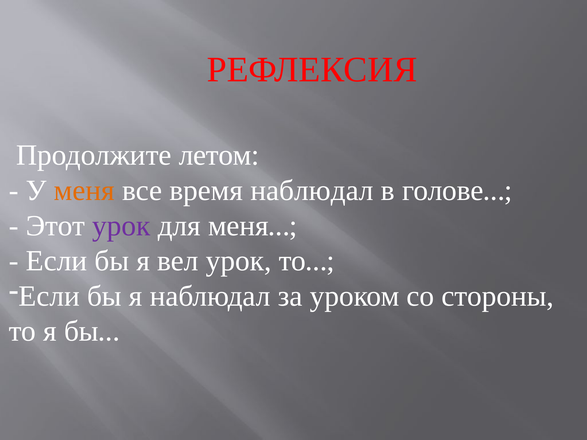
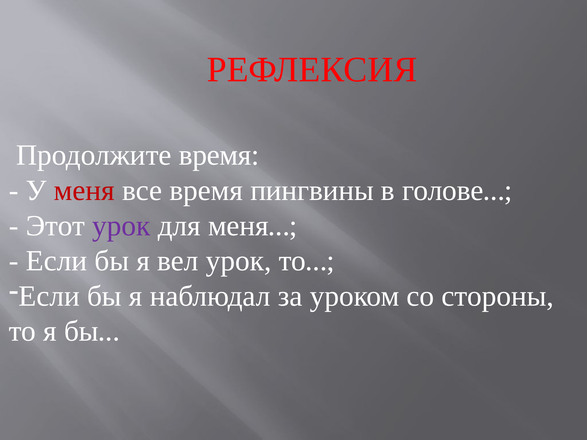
Продолжите летом: летом -> время
меня colour: orange -> red
время наблюдал: наблюдал -> пингвины
